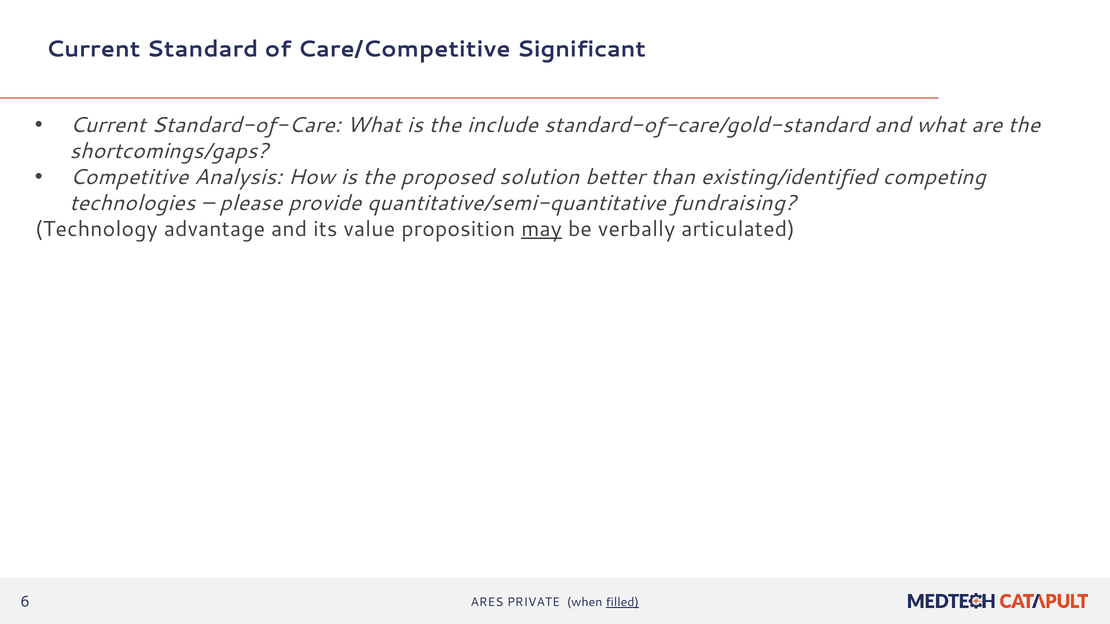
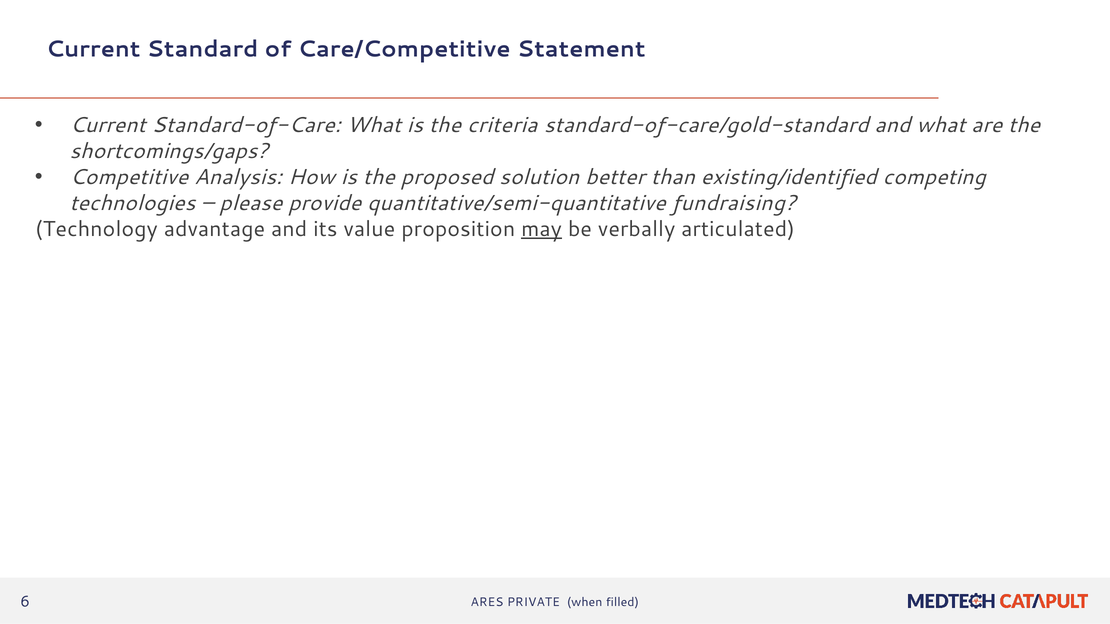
Significant: Significant -> Statement
include: include -> criteria
filled underline: present -> none
